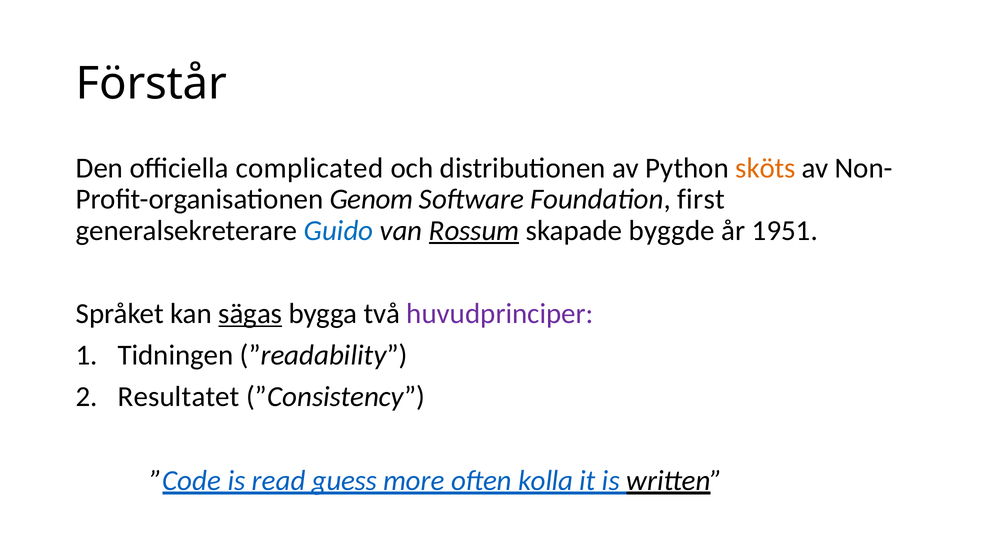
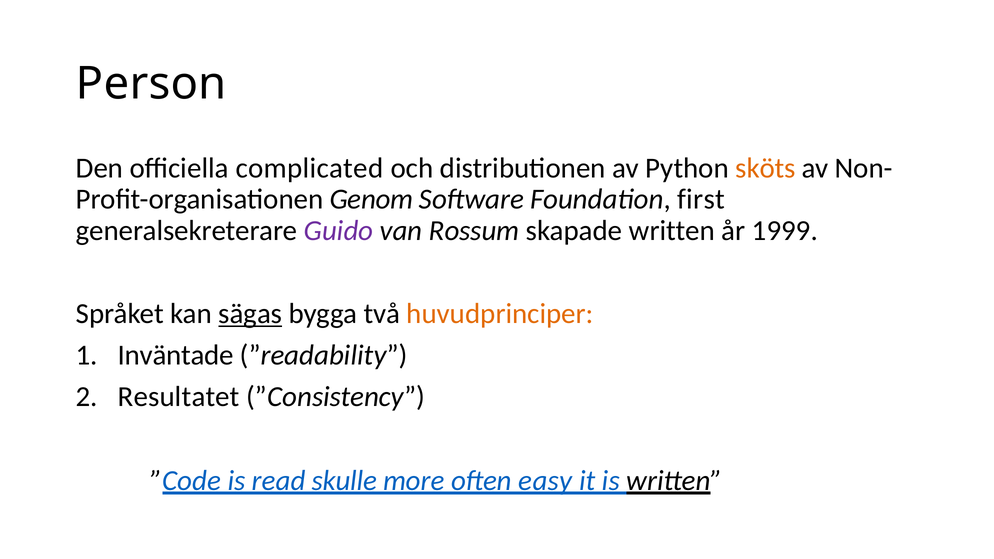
Förstår: Förstår -> Person
Guido colour: blue -> purple
Rossum underline: present -> none
skapade byggde: byggde -> written
1951: 1951 -> 1999
huvudprinciper colour: purple -> orange
Tidningen: Tidningen -> Inväntade
guess: guess -> skulle
kolla: kolla -> easy
